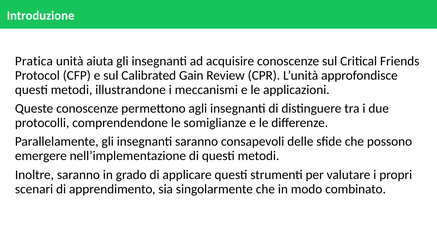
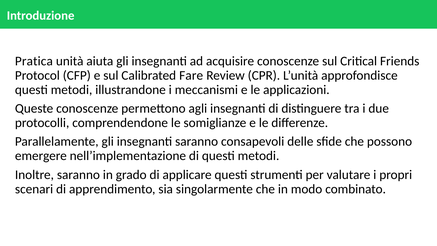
Gain: Gain -> Fare
